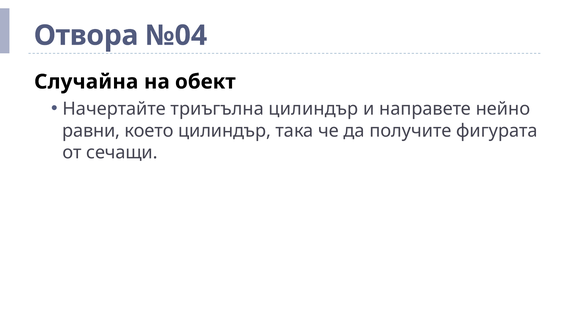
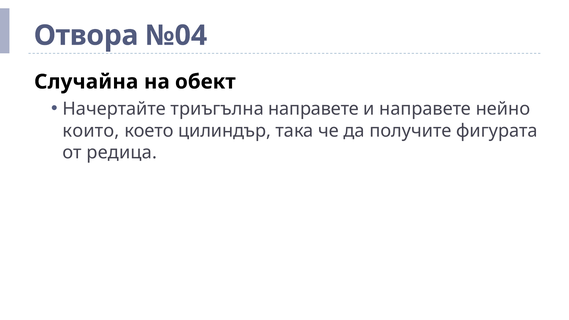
триъгълна цилиндър: цилиндър -> направете
равни: равни -> които
сечащи: сечащи -> редица
